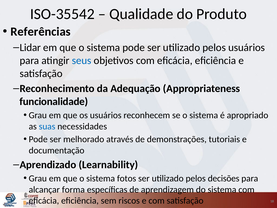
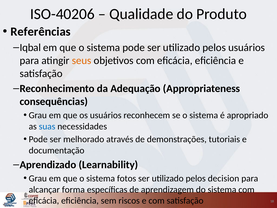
ISO-35542: ISO-35542 -> ISO-40206
Lidar: Lidar -> Iqbal
seus colour: blue -> orange
funcionalidade: funcionalidade -> consequências
decisões: decisões -> decision
